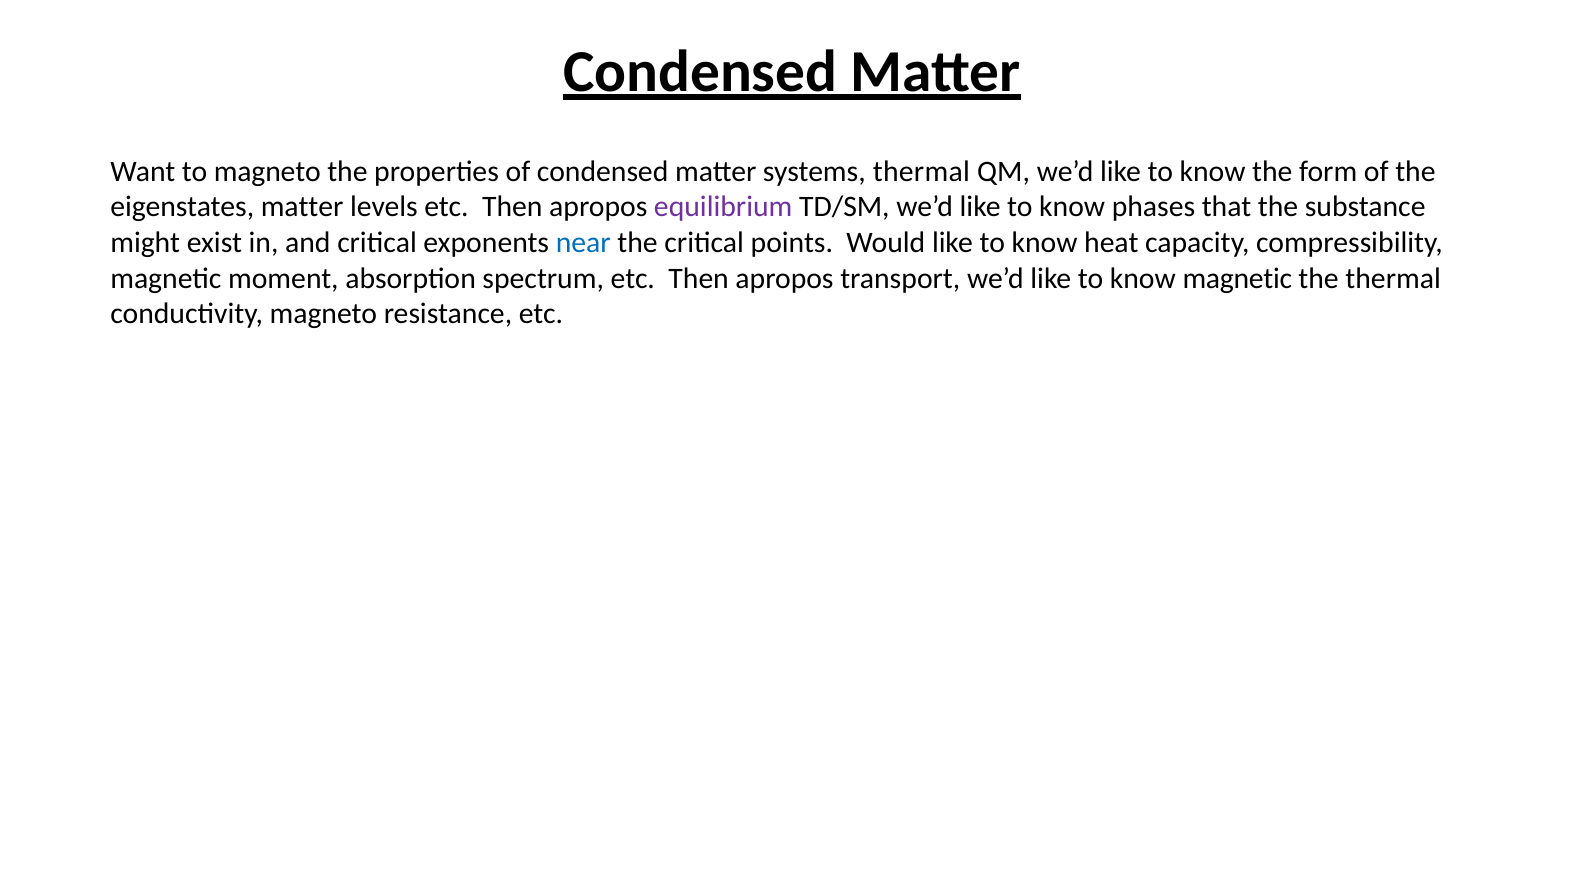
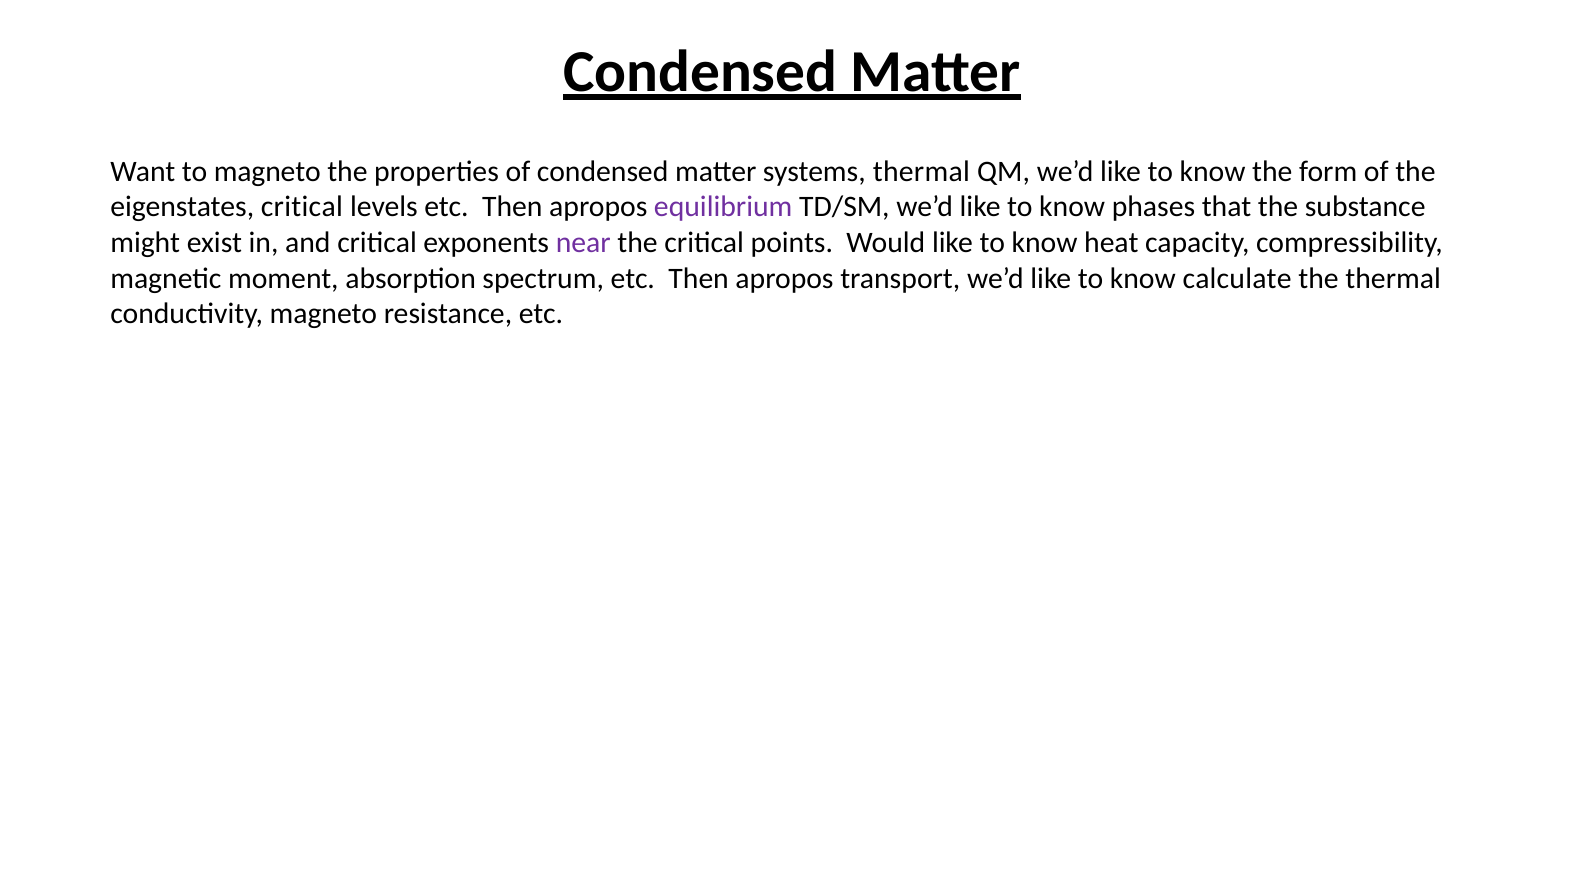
eigenstates matter: matter -> critical
near colour: blue -> purple
know magnetic: magnetic -> calculate
